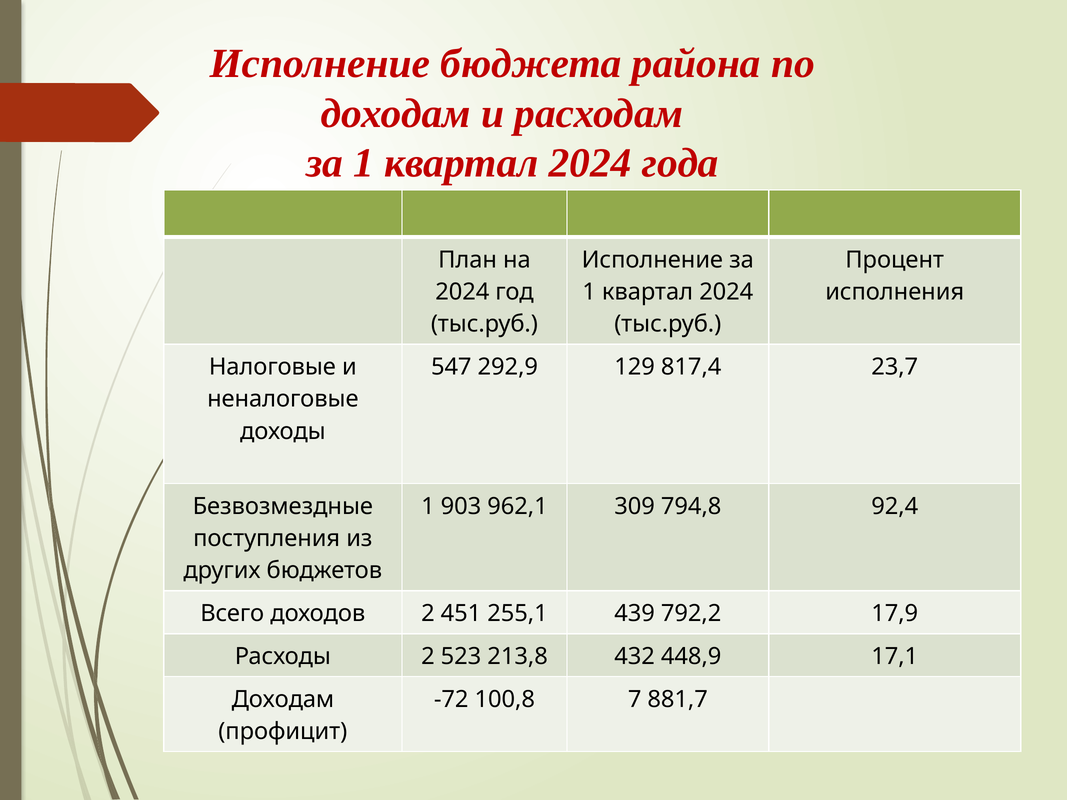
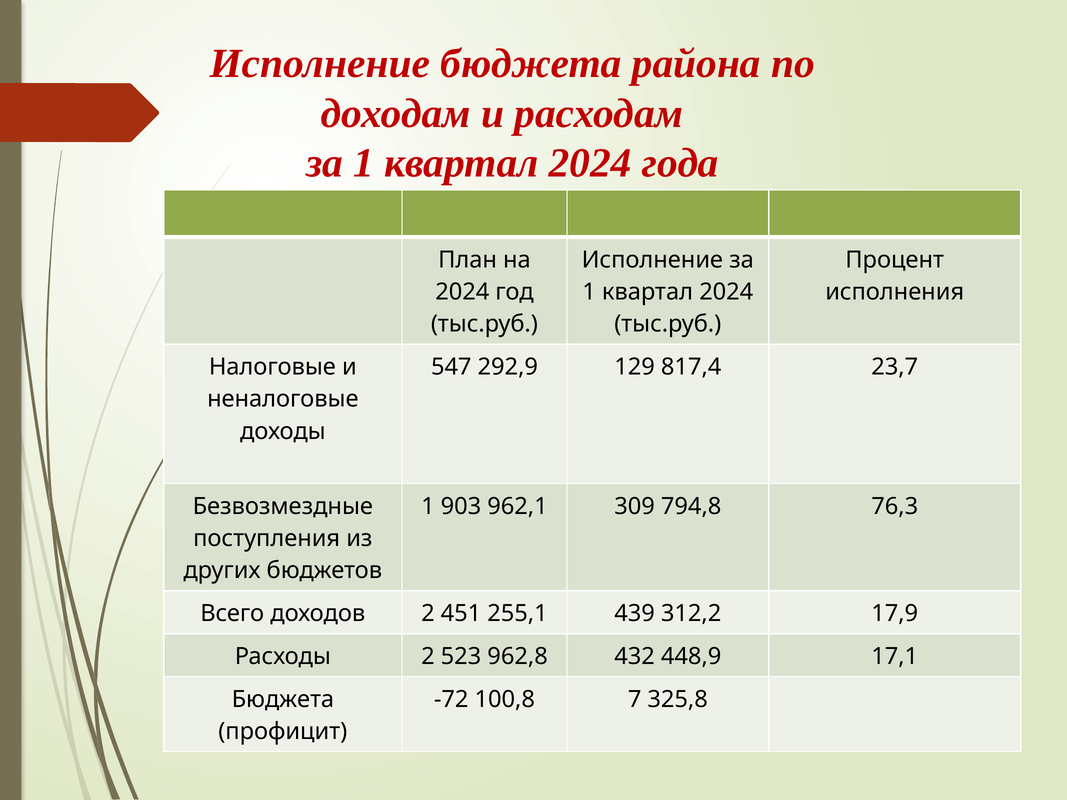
92,4: 92,4 -> 76,3
792,2: 792,2 -> 312,2
213,8: 213,8 -> 962,8
Доходам at (283, 700): Доходам -> Бюджета
881,7: 881,7 -> 325,8
